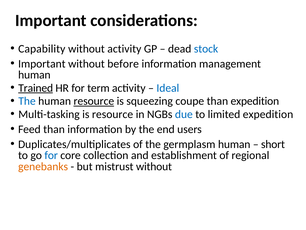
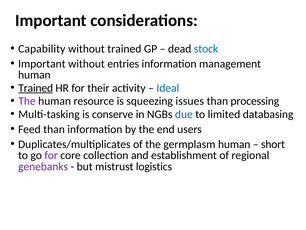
without activity: activity -> trained
before: before -> entries
term: term -> their
The at (27, 101) colour: blue -> purple
resource at (94, 101) underline: present -> none
coupe: coupe -> issues
than expedition: expedition -> processing
is resource: resource -> conserve
limited expedition: expedition -> databasing
for at (51, 155) colour: blue -> purple
genebanks colour: orange -> purple
mistrust without: without -> logistics
